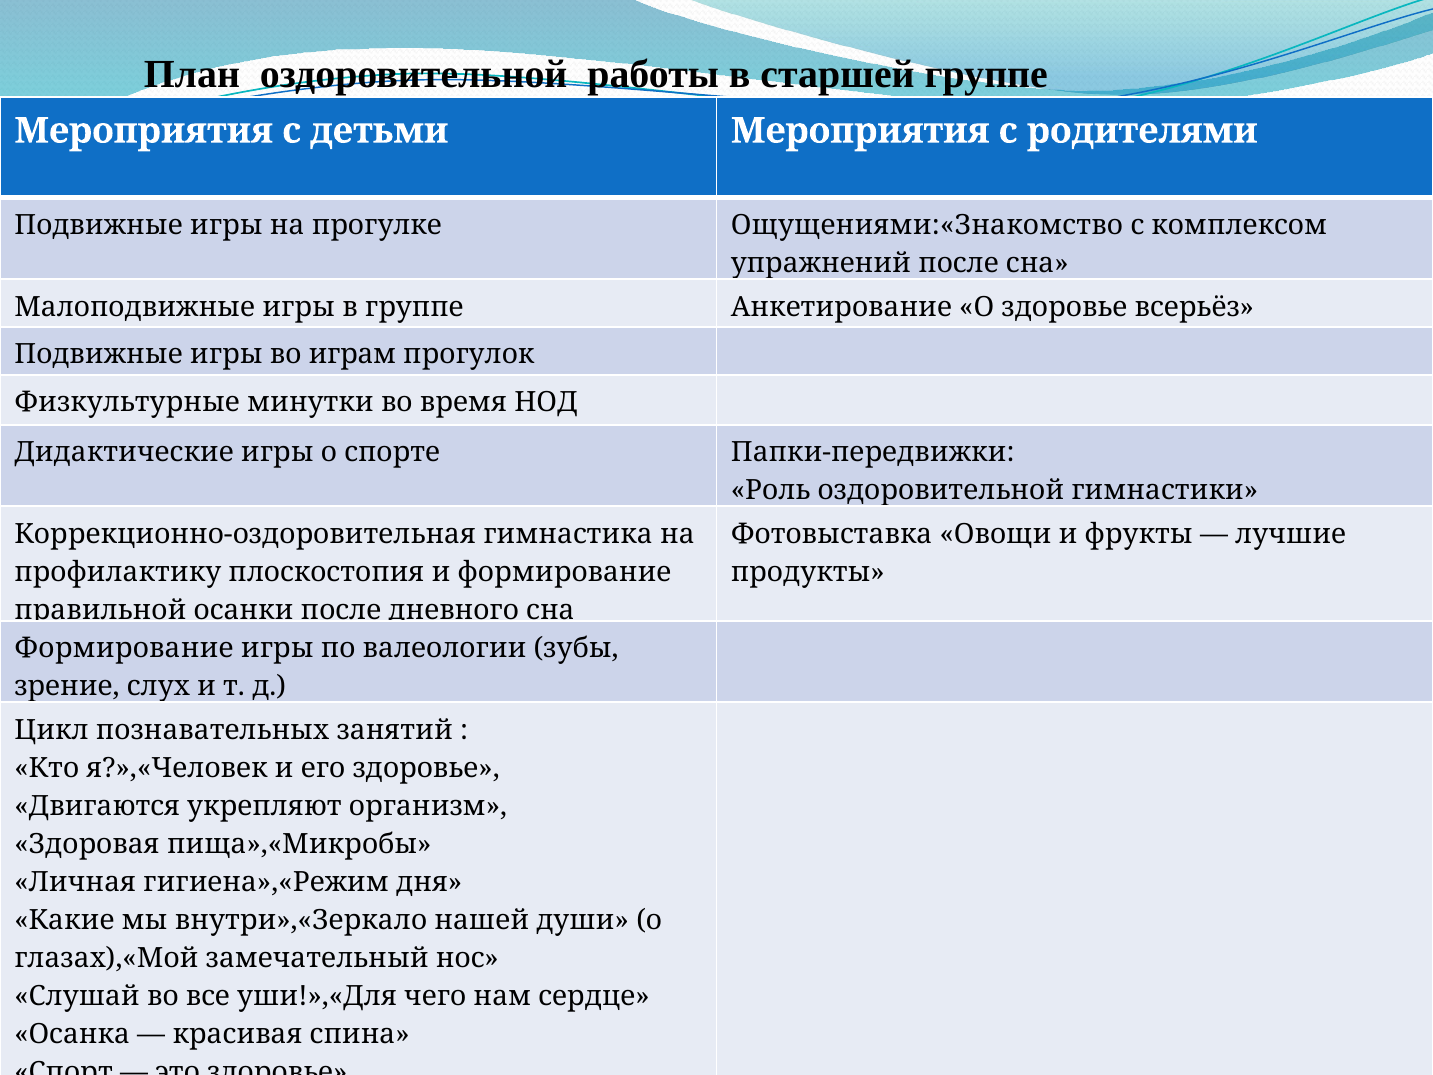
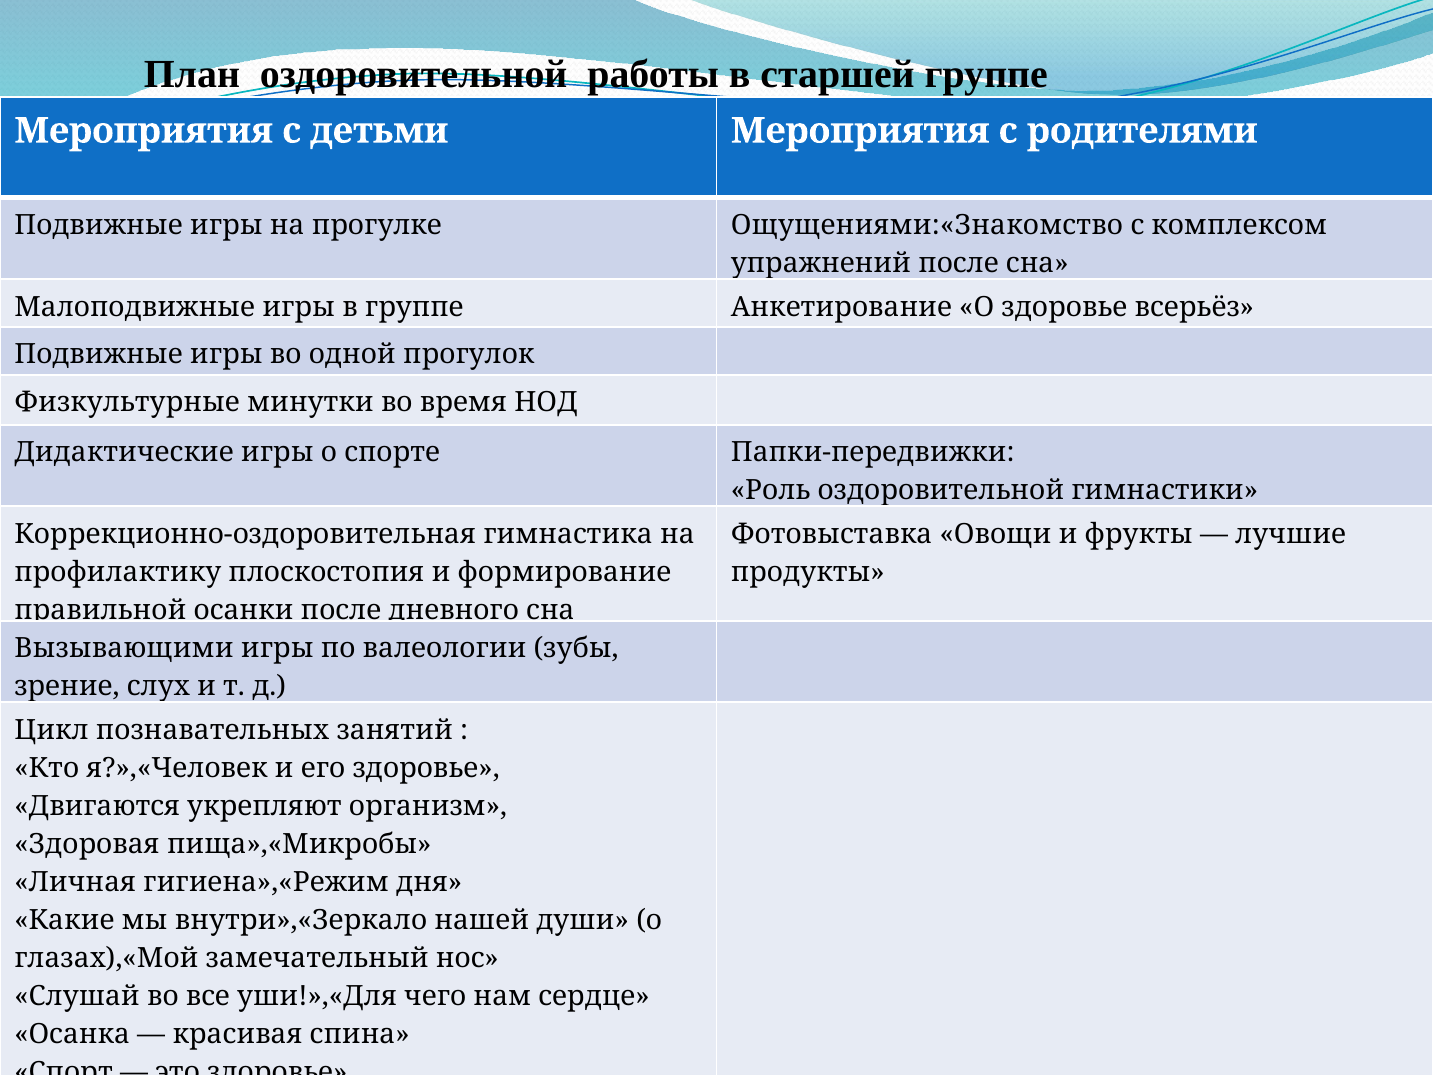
играм: играм -> одной
Формирование at (124, 649): Формирование -> Вызывающими
